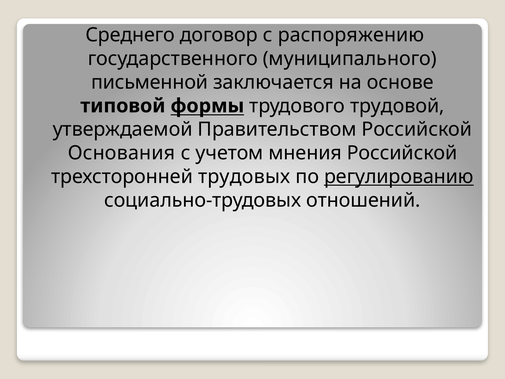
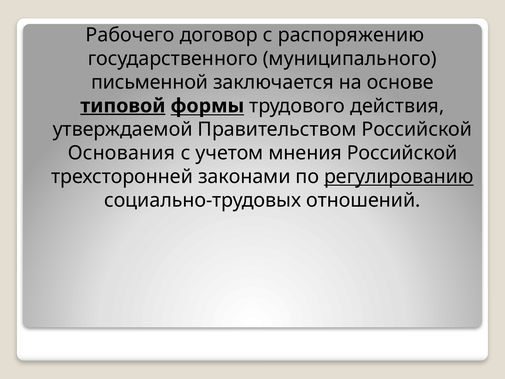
Среднего: Среднего -> Рабочего
типовой underline: none -> present
трудовой: трудовой -> действия
трудовых: трудовых -> законами
